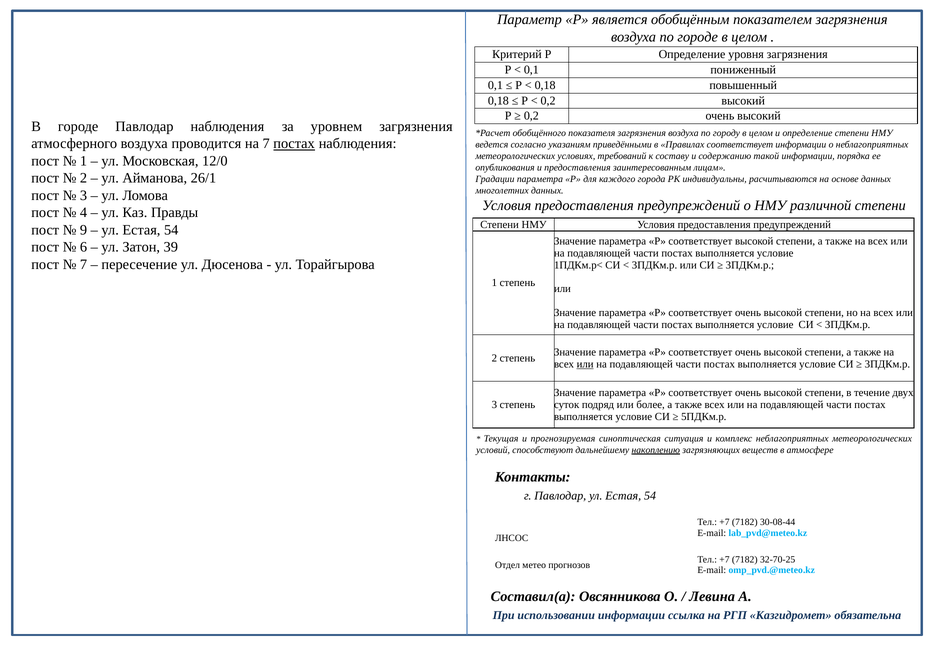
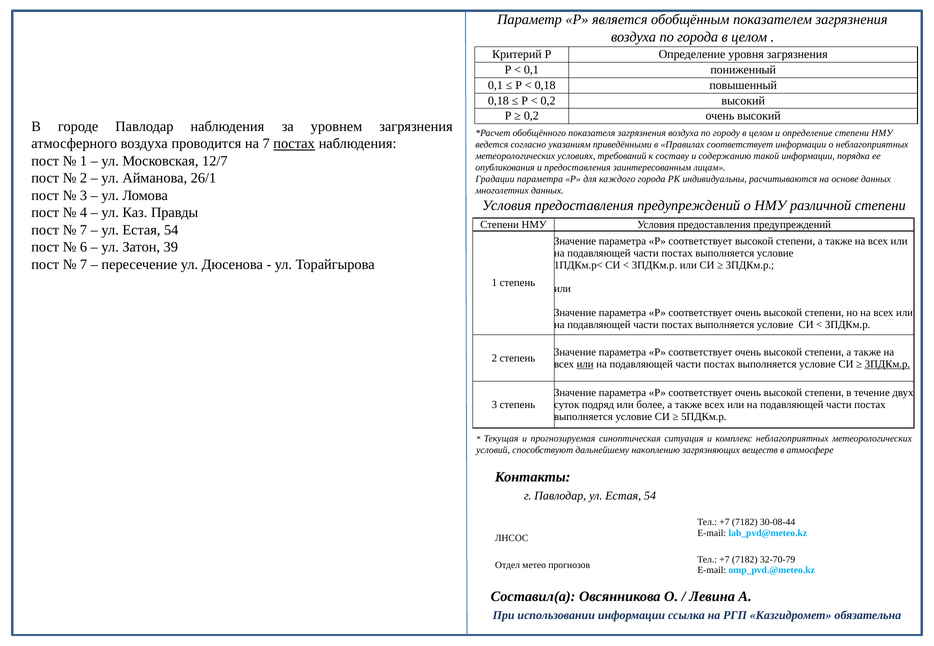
по городе: городе -> города
12/0: 12/0 -> 12/7
9 at (84, 230): 9 -> 7
3ПДКм.р at (887, 364) underline: none -> present
накоплению underline: present -> none
32-70-25: 32-70-25 -> 32-70-79
